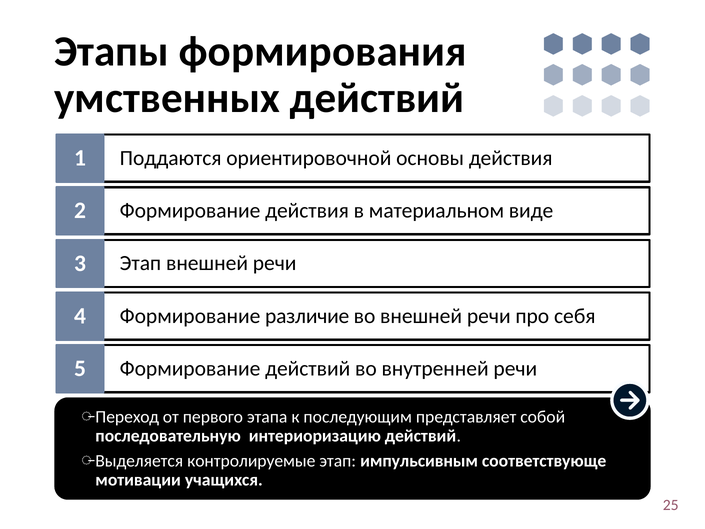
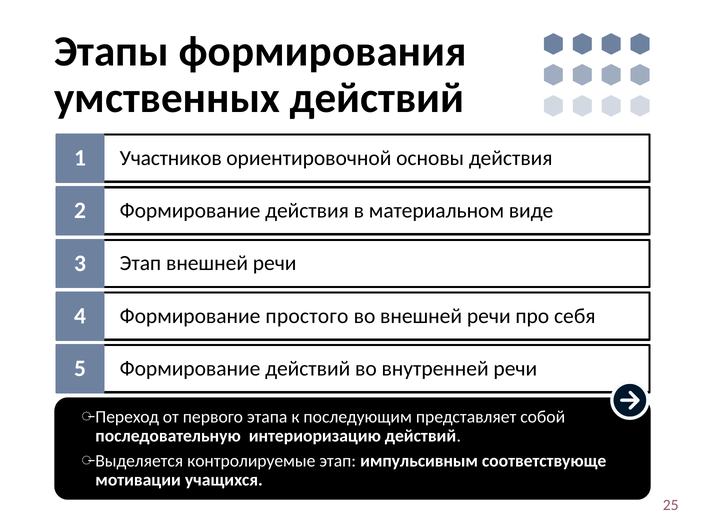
Поддаются: Поддаются -> Участников
различие: различие -> простого
